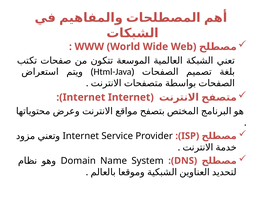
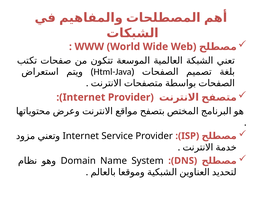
Internet Internet: Internet -> Provider
